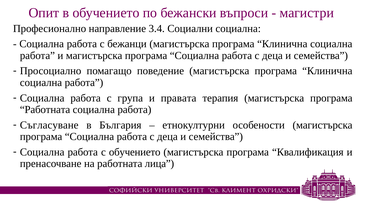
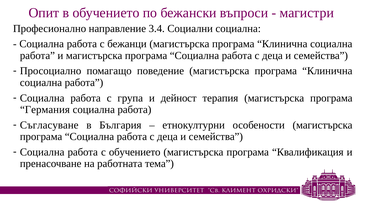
правата: правата -> дейност
Работната at (45, 109): Работната -> Германия
лица: лица -> тема
